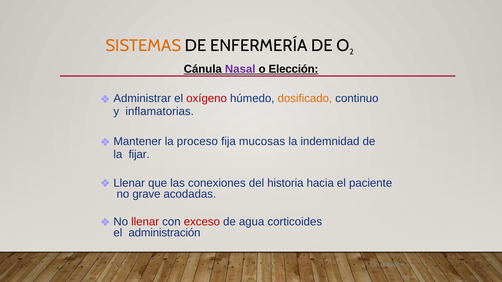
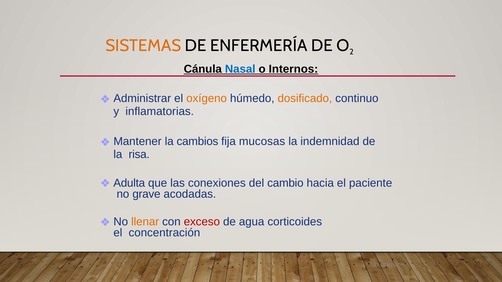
Nasal colour: purple -> blue
Elección: Elección -> Internos
oxígeno colour: red -> orange
proceso: proceso -> cambios
fijar: fijar -> risa
Llenar at (129, 183): Llenar -> Adulta
historia: historia -> cambio
llenar at (145, 222) colour: red -> orange
administración: administración -> concentración
